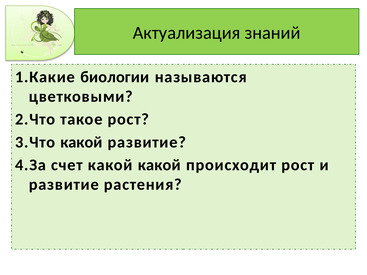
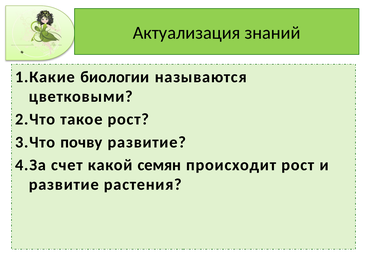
3.Что какой: какой -> почву
какой какой: какой -> семян
